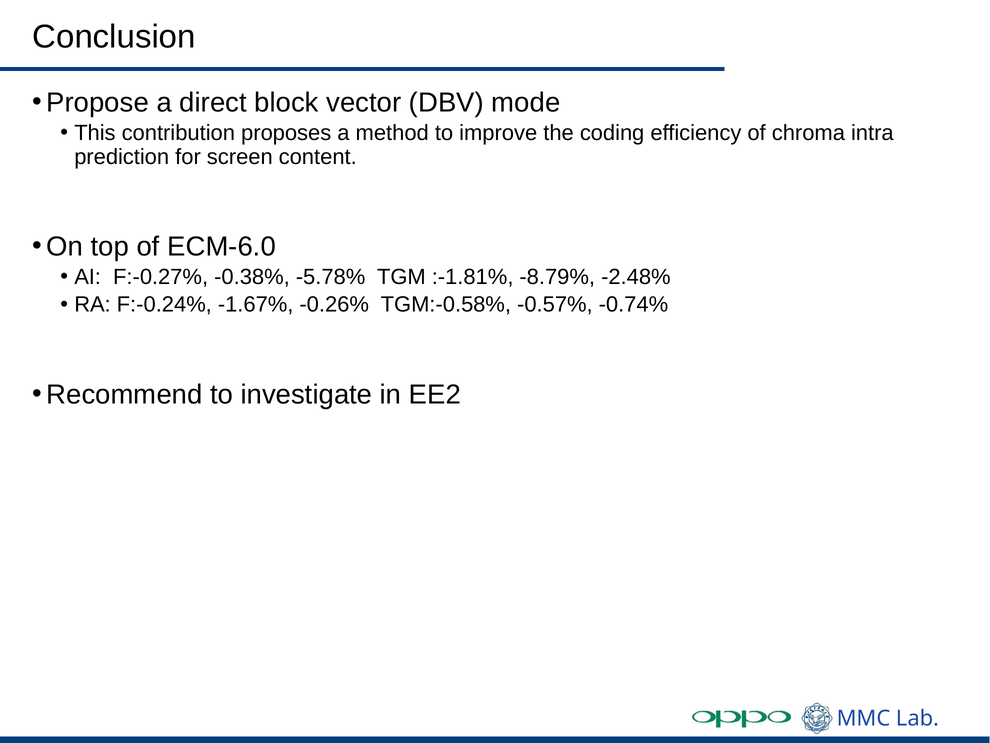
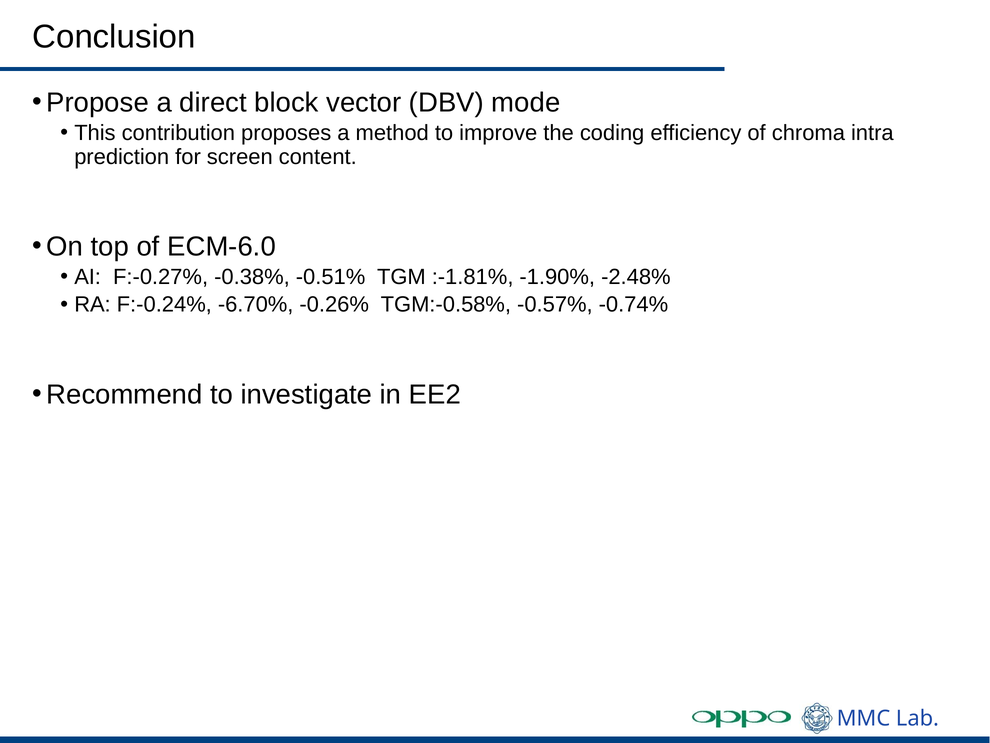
-5.78%: -5.78% -> -0.51%
-8.79%: -8.79% -> -1.90%
-1.67%: -1.67% -> -6.70%
